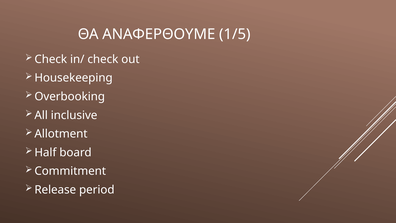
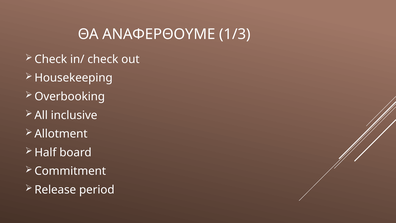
1/5: 1/5 -> 1/3
